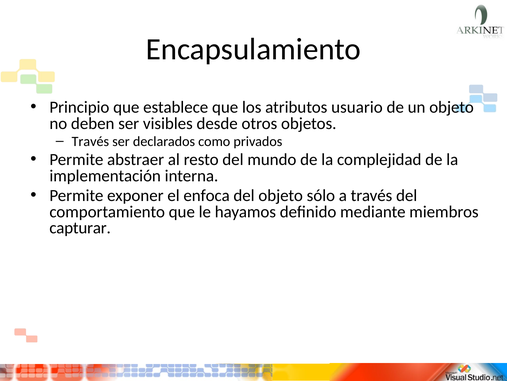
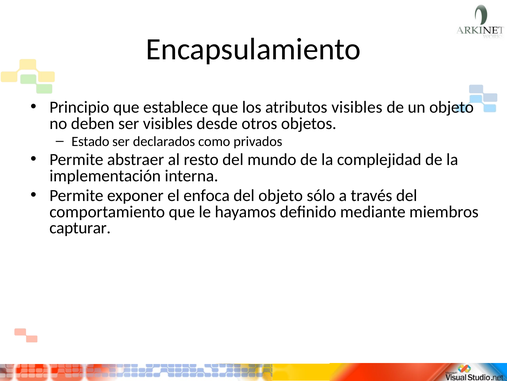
atributos usuario: usuario -> visibles
Través at (90, 141): Través -> Estado
